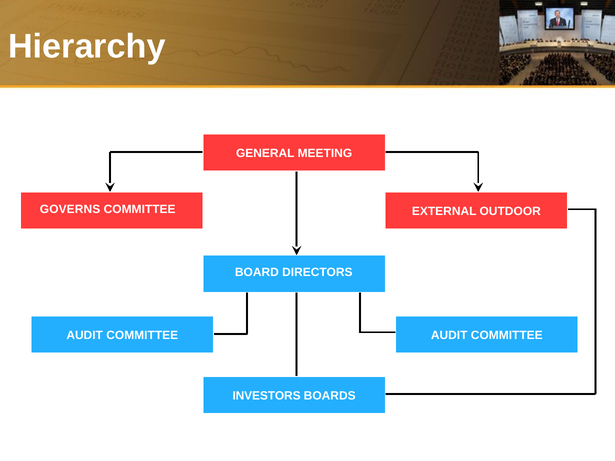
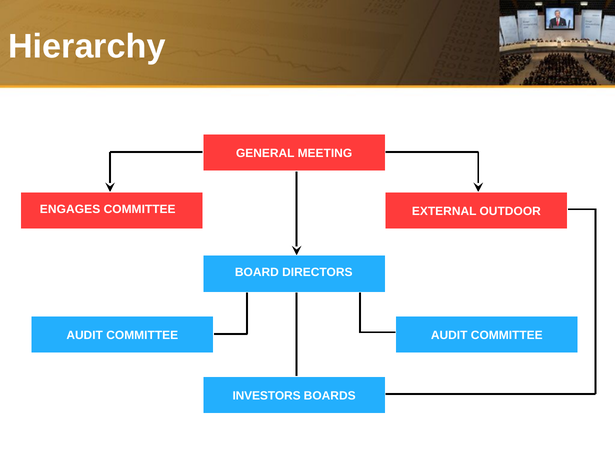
GOVERNS: GOVERNS -> ENGAGES
